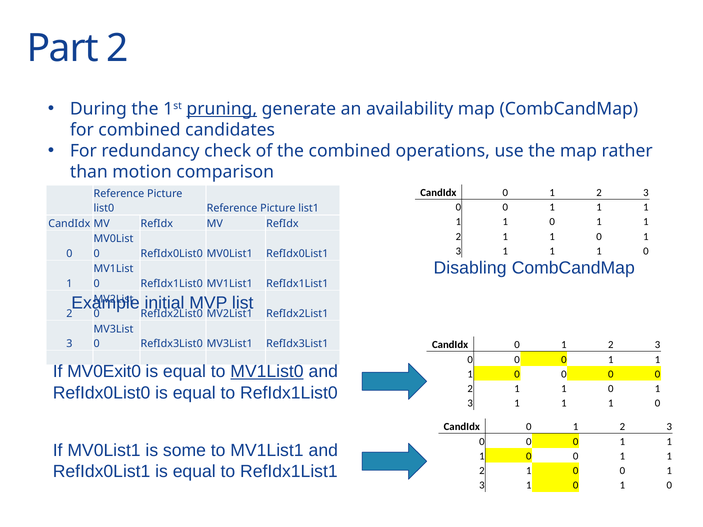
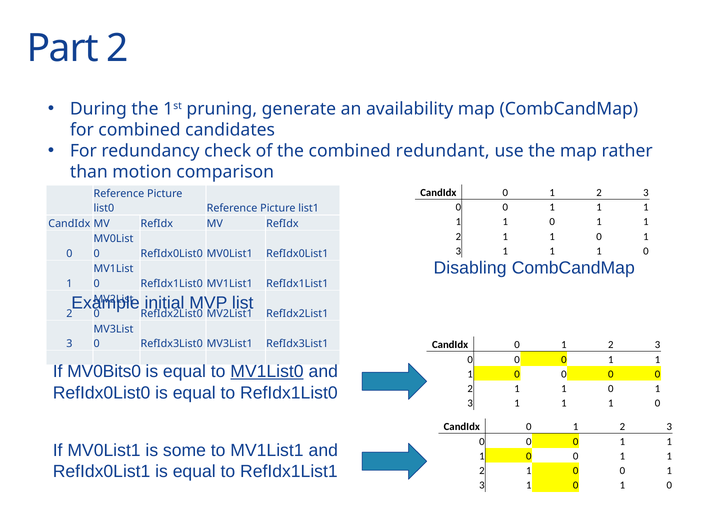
pruning underline: present -> none
operations: operations -> redundant
MV0Exit0: MV0Exit0 -> MV0Bits0
